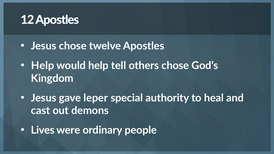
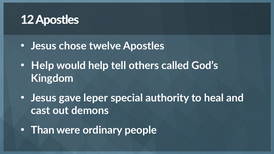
others chose: chose -> called
Lives: Lives -> Than
